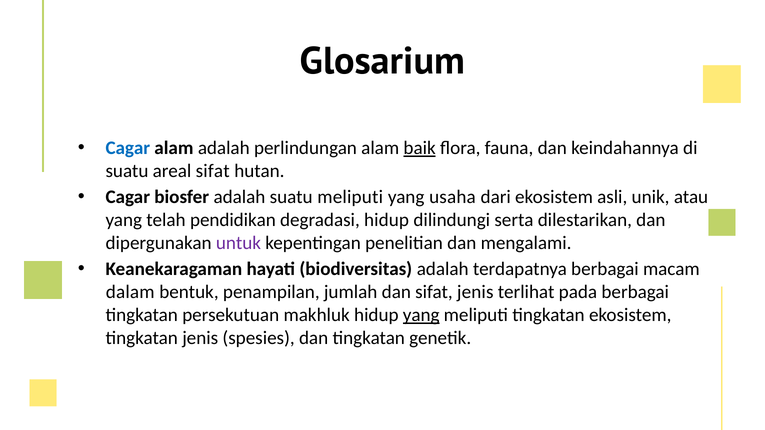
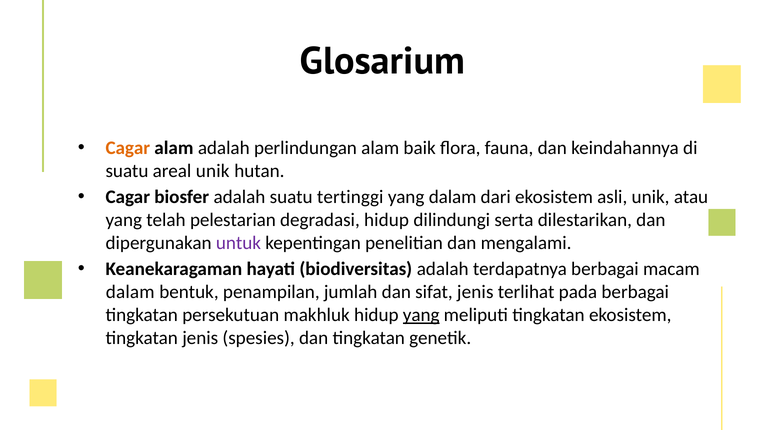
Cagar at (128, 148) colour: blue -> orange
baik underline: present -> none
areal sifat: sifat -> unik
suatu meliputi: meliputi -> tertinggi
yang usaha: usaha -> dalam
pendidikan: pendidikan -> pelestarian
